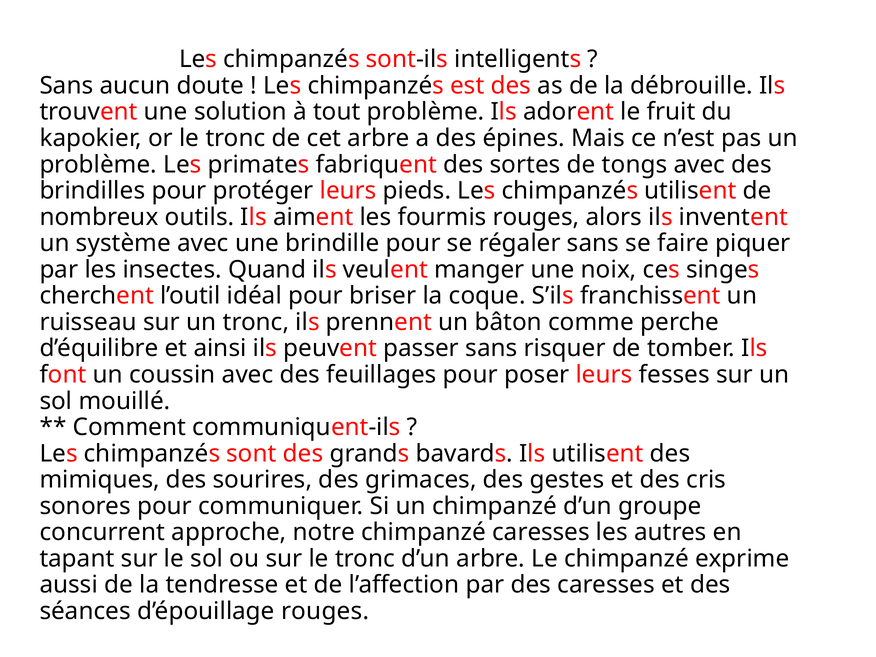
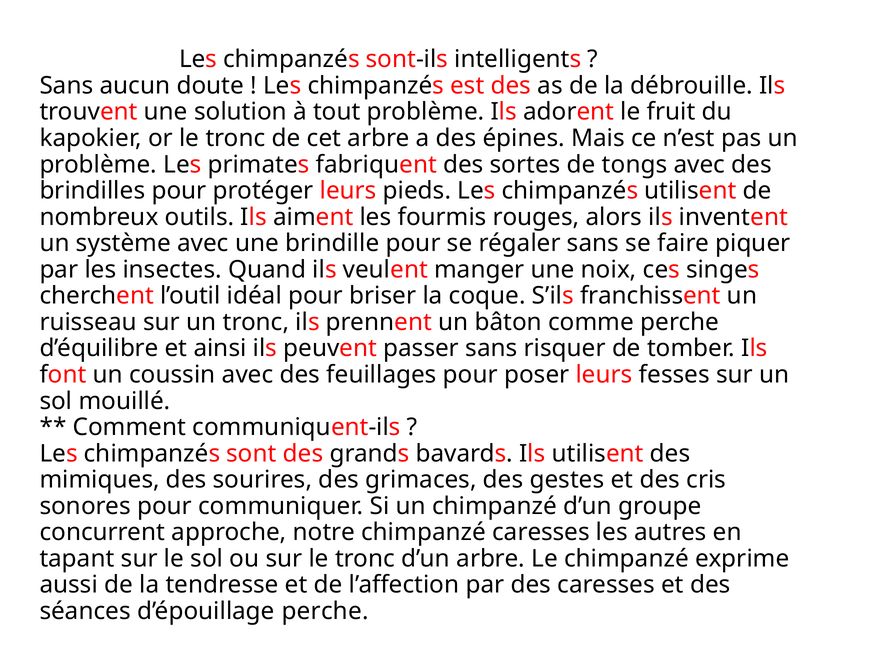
d’épouillage rouges: rouges -> perche
